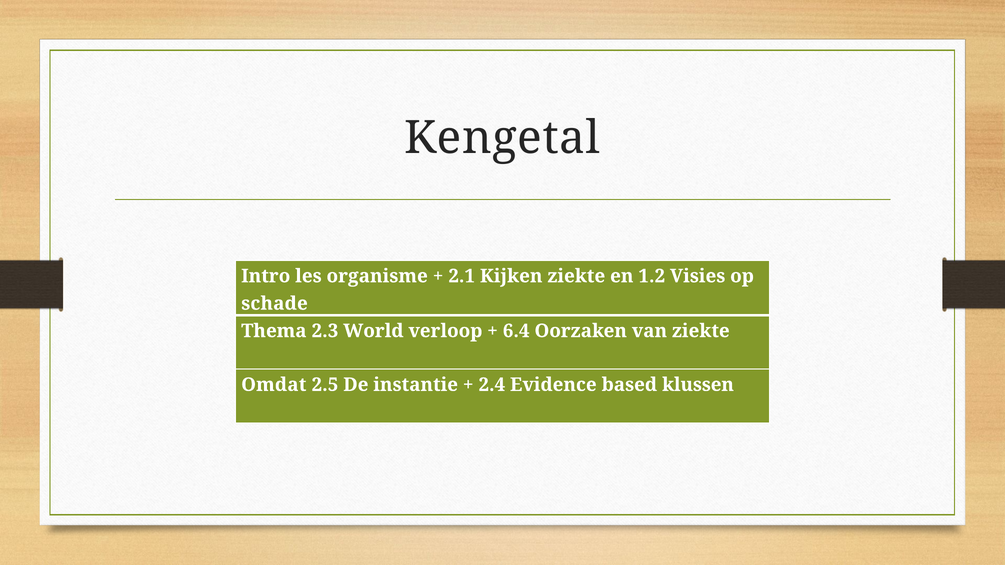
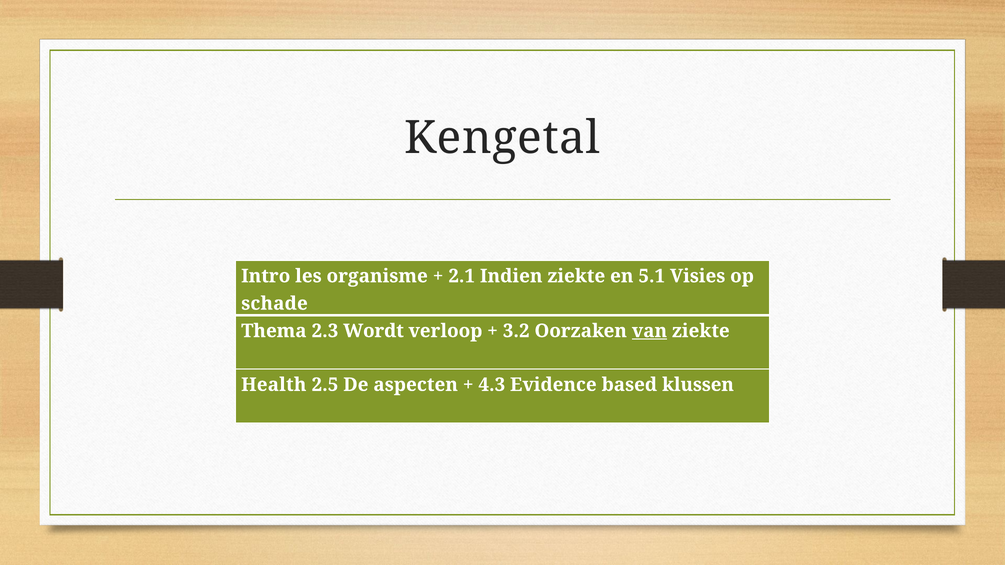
Kijken: Kijken -> Indien
1.2: 1.2 -> 5.1
World: World -> Wordt
6.4: 6.4 -> 3.2
van underline: none -> present
Omdat: Omdat -> Health
instantie: instantie -> aspecten
2.4: 2.4 -> 4.3
